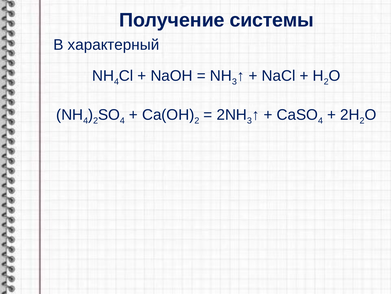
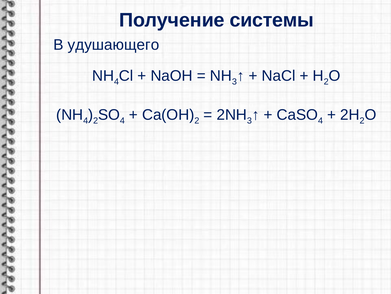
характерный: характерный -> удушающего
